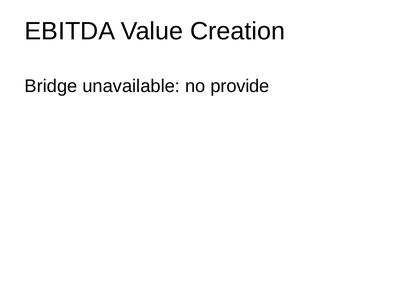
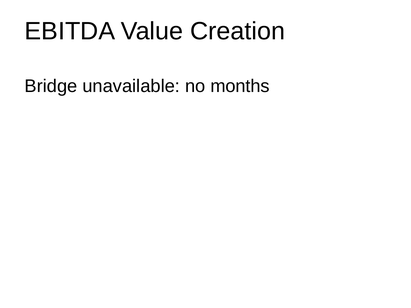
provide: provide -> months
